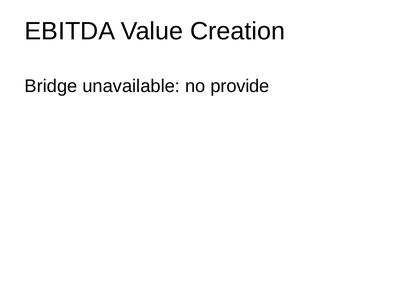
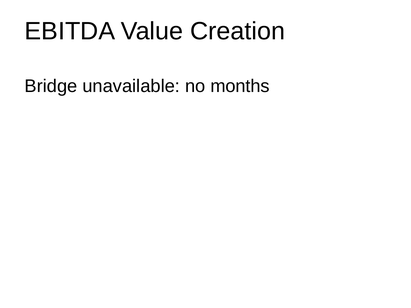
provide: provide -> months
